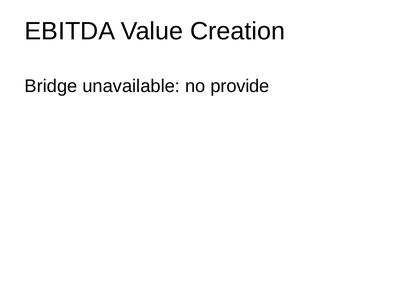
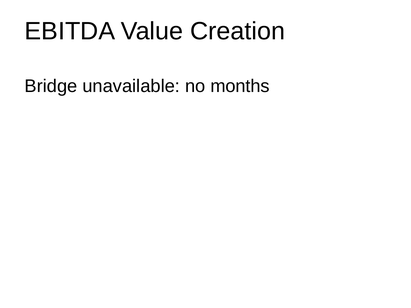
provide: provide -> months
